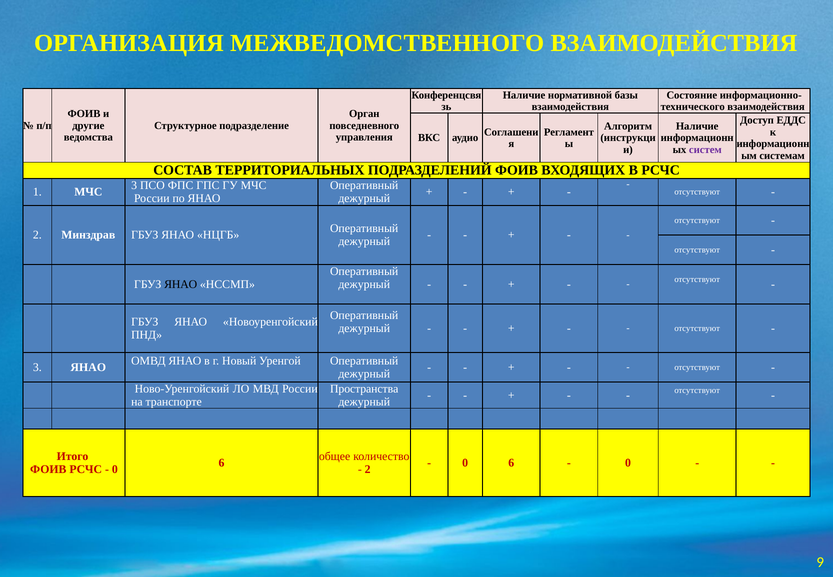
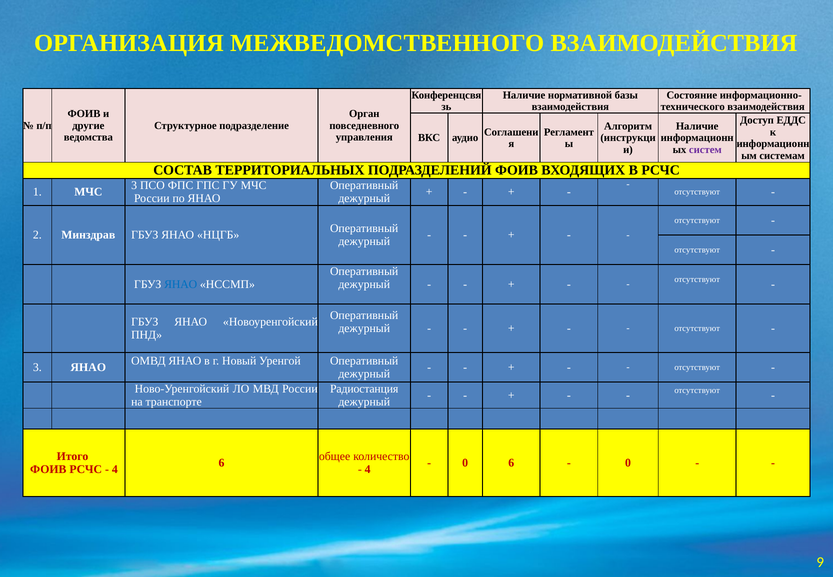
ЯНАО at (181, 284) colour: black -> blue
Пространства: Пространства -> Радиостанция
0 at (115, 469): 0 -> 4
2 at (368, 469): 2 -> 4
